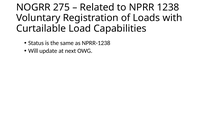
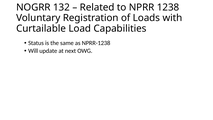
275: 275 -> 132
